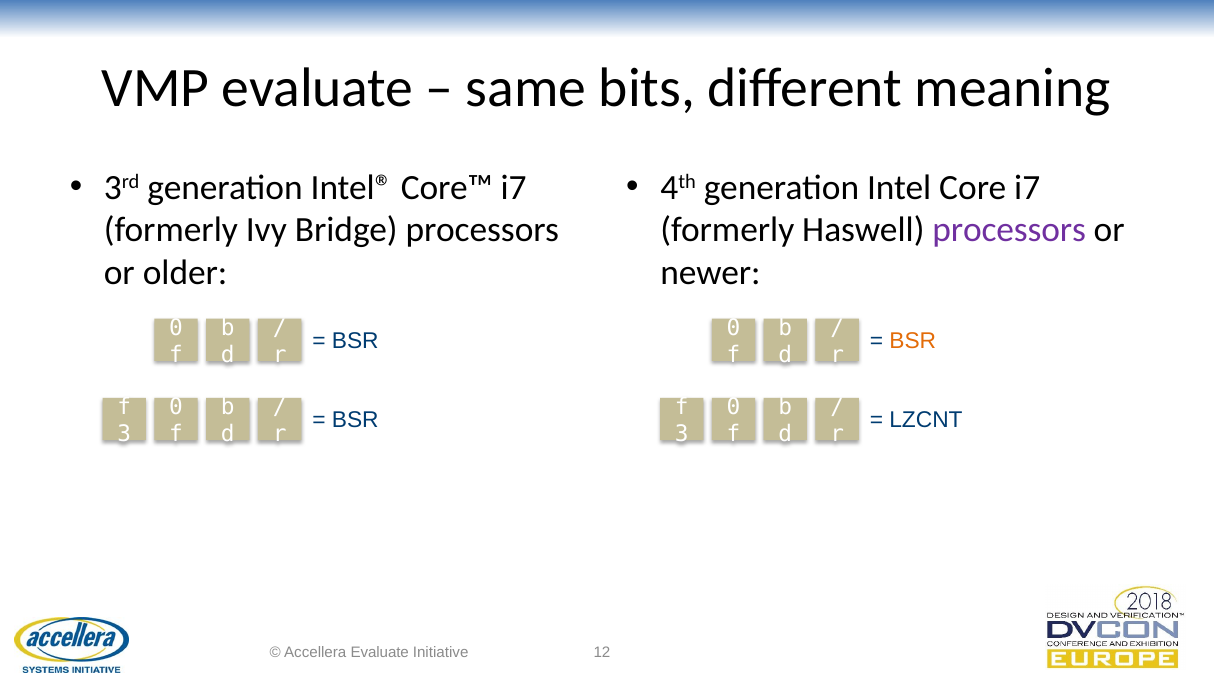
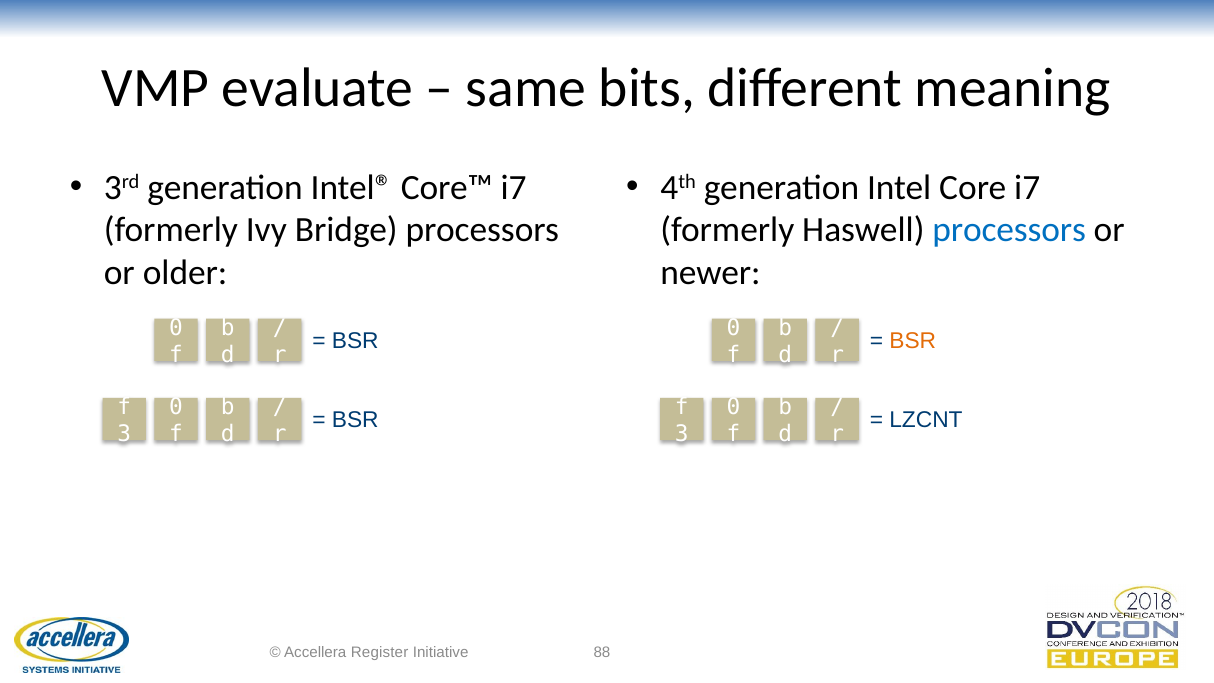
processors at (1009, 230) colour: purple -> blue
Accellera Evaluate: Evaluate -> Register
12: 12 -> 88
